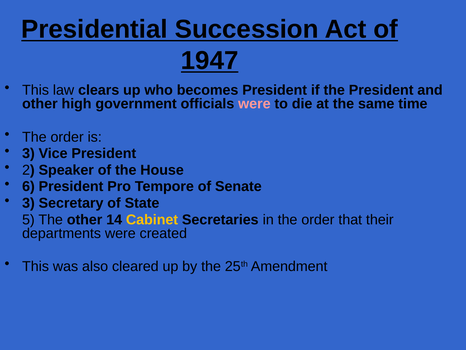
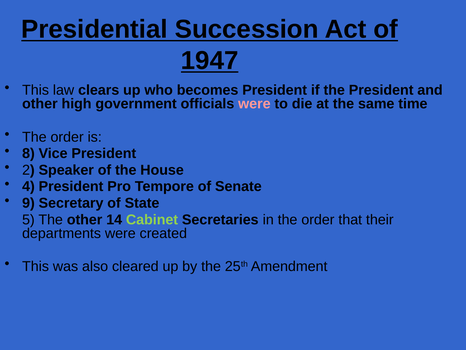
3 at (28, 153): 3 -> 8
6: 6 -> 4
3 at (28, 203): 3 -> 9
Cabinet colour: yellow -> light green
